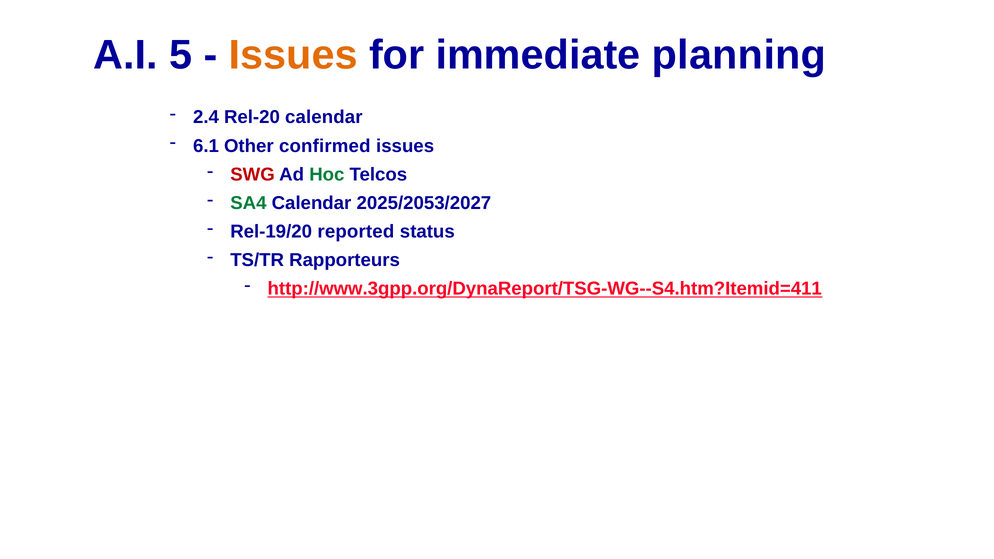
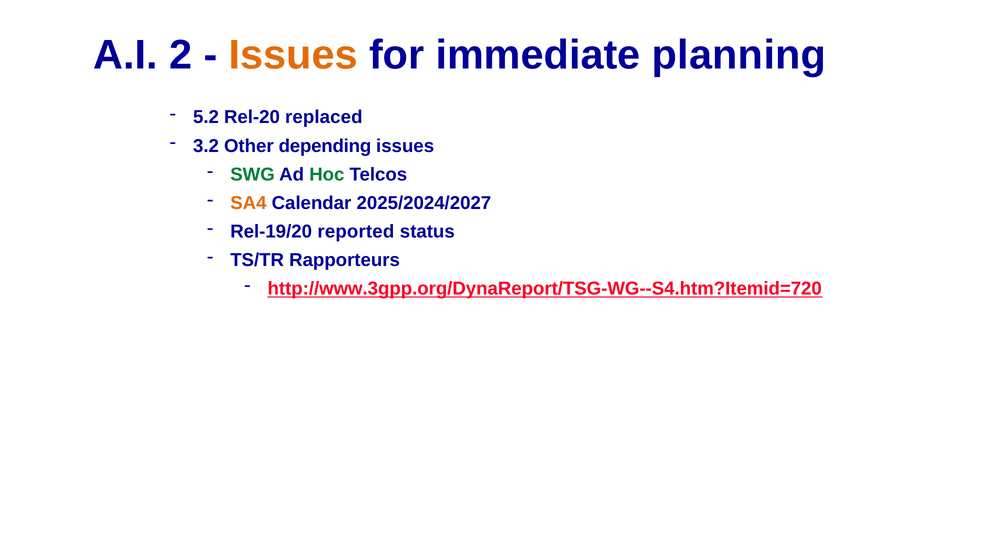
5: 5 -> 2
2.4: 2.4 -> 5.2
Rel-20 calendar: calendar -> replaced
6.1: 6.1 -> 3.2
confirmed: confirmed -> depending
SWG colour: red -> green
SA4 colour: green -> orange
2025/2053/2027: 2025/2053/2027 -> 2025/2024/2027
http://www.3gpp.org/DynaReport/TSG-WG--S4.htm?Itemid=411: http://www.3gpp.org/DynaReport/TSG-WG--S4.htm?Itemid=411 -> http://www.3gpp.org/DynaReport/TSG-WG--S4.htm?Itemid=720
